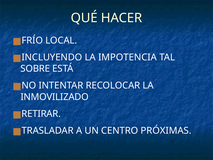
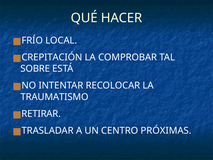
INCLUYENDO: INCLUYENDO -> CREPITACIÓN
IMPOTENCIA: IMPOTENCIA -> COMPROBAR
INMOVILIZADO: INMOVILIZADO -> TRAUMATISMO
